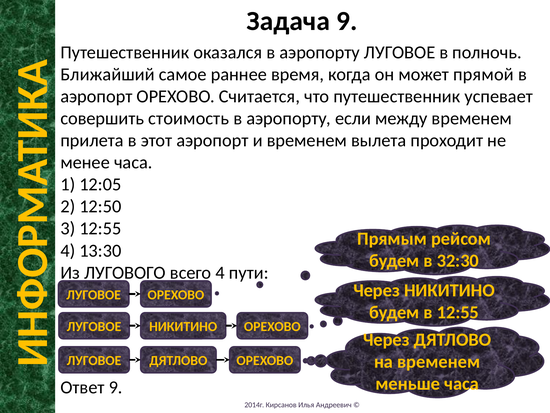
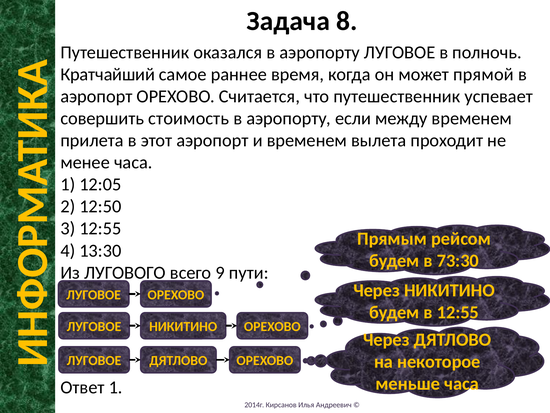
Задача 9: 9 -> 8
Ближайший: Ближайший -> Кратчайший
32:30: 32:30 -> 73:30
всего 4: 4 -> 9
на временем: временем -> некоторое
Ответ 9: 9 -> 1
